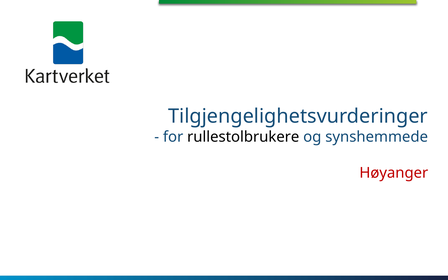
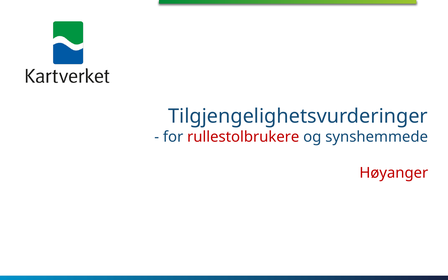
rullestolbrukere colour: black -> red
